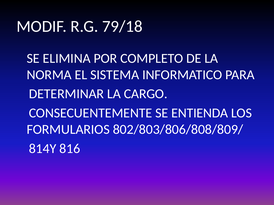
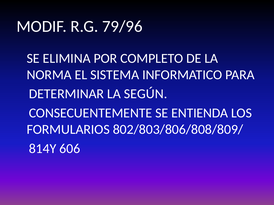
79/18: 79/18 -> 79/96
CARGO: CARGO -> SEGÚN
816: 816 -> 606
